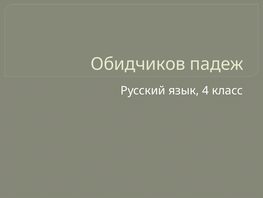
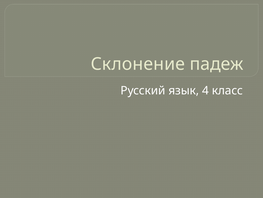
Обидчиков: Обидчиков -> Склонение
